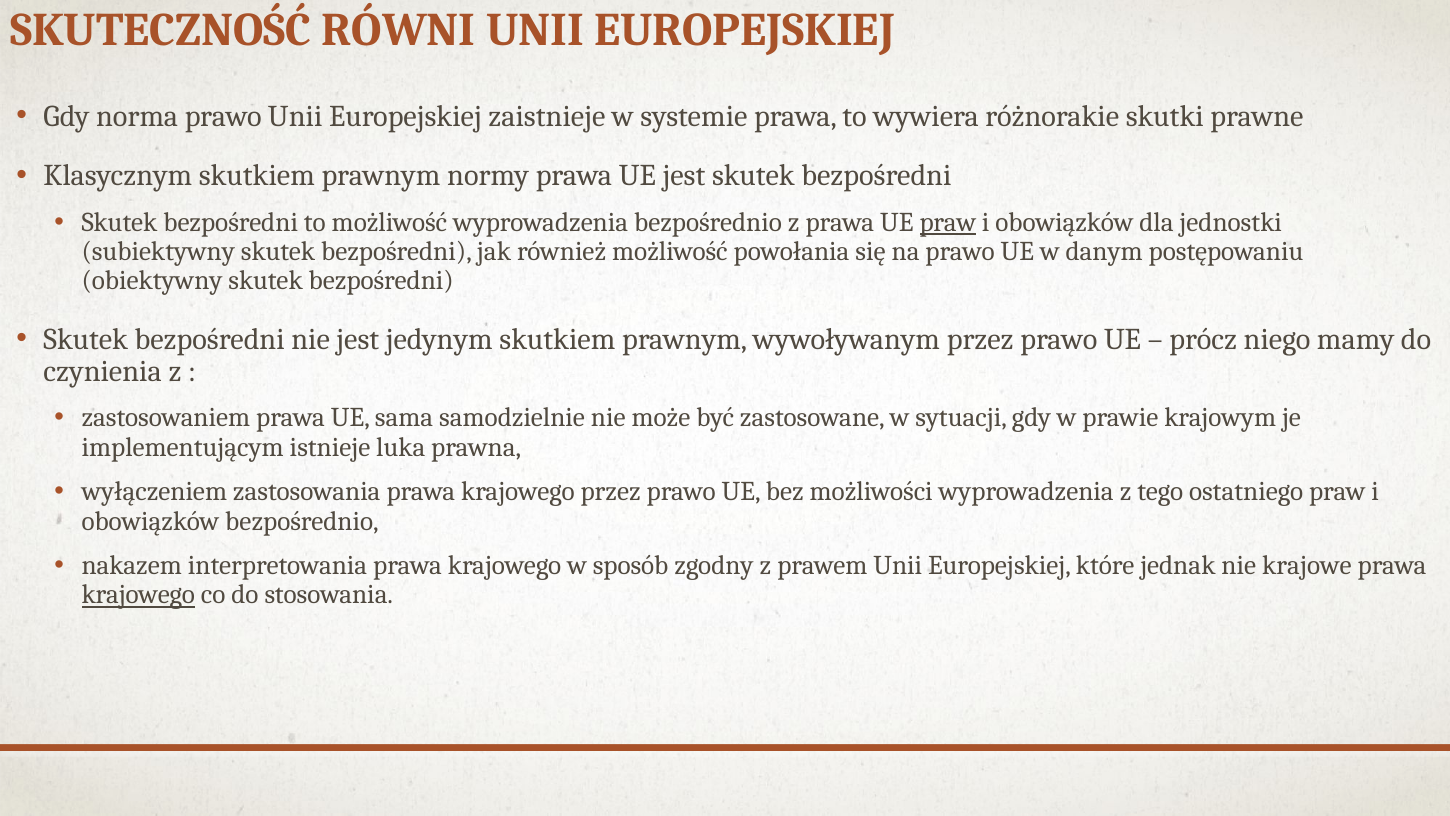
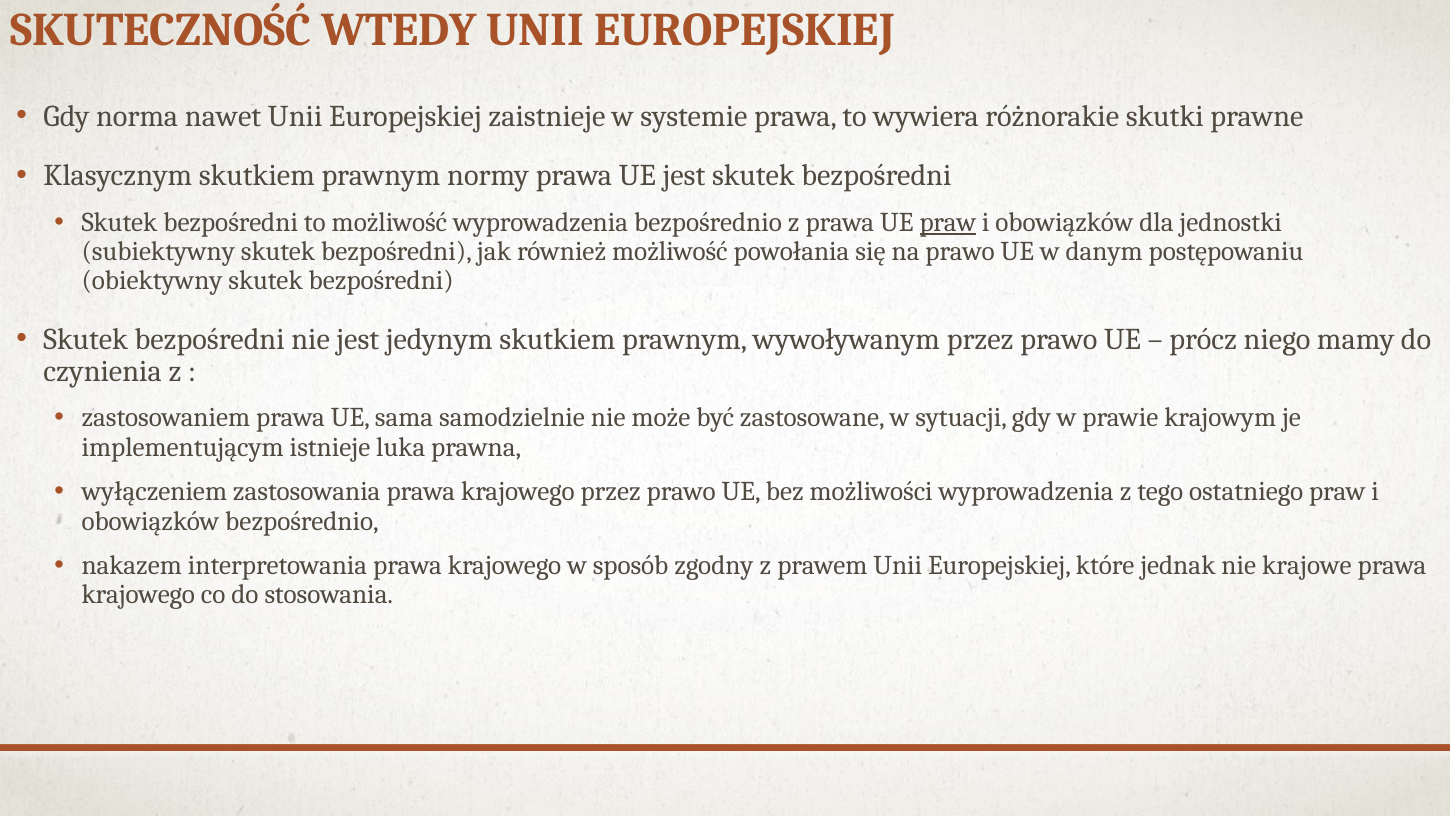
RÓWNI: RÓWNI -> WTEDY
norma prawo: prawo -> nawet
krajowego at (138, 595) underline: present -> none
